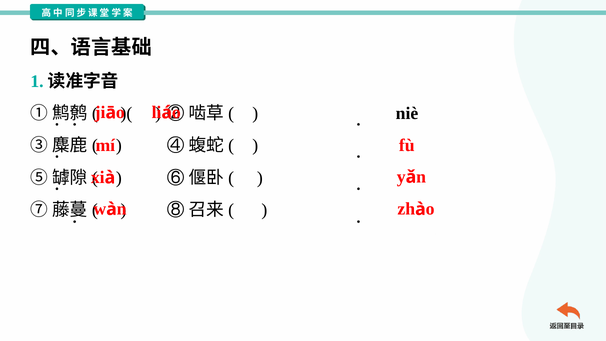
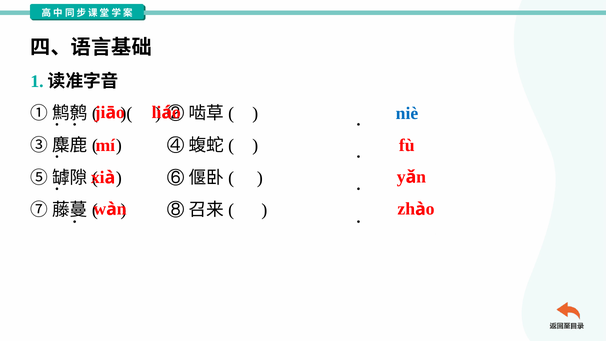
niè colour: black -> blue
